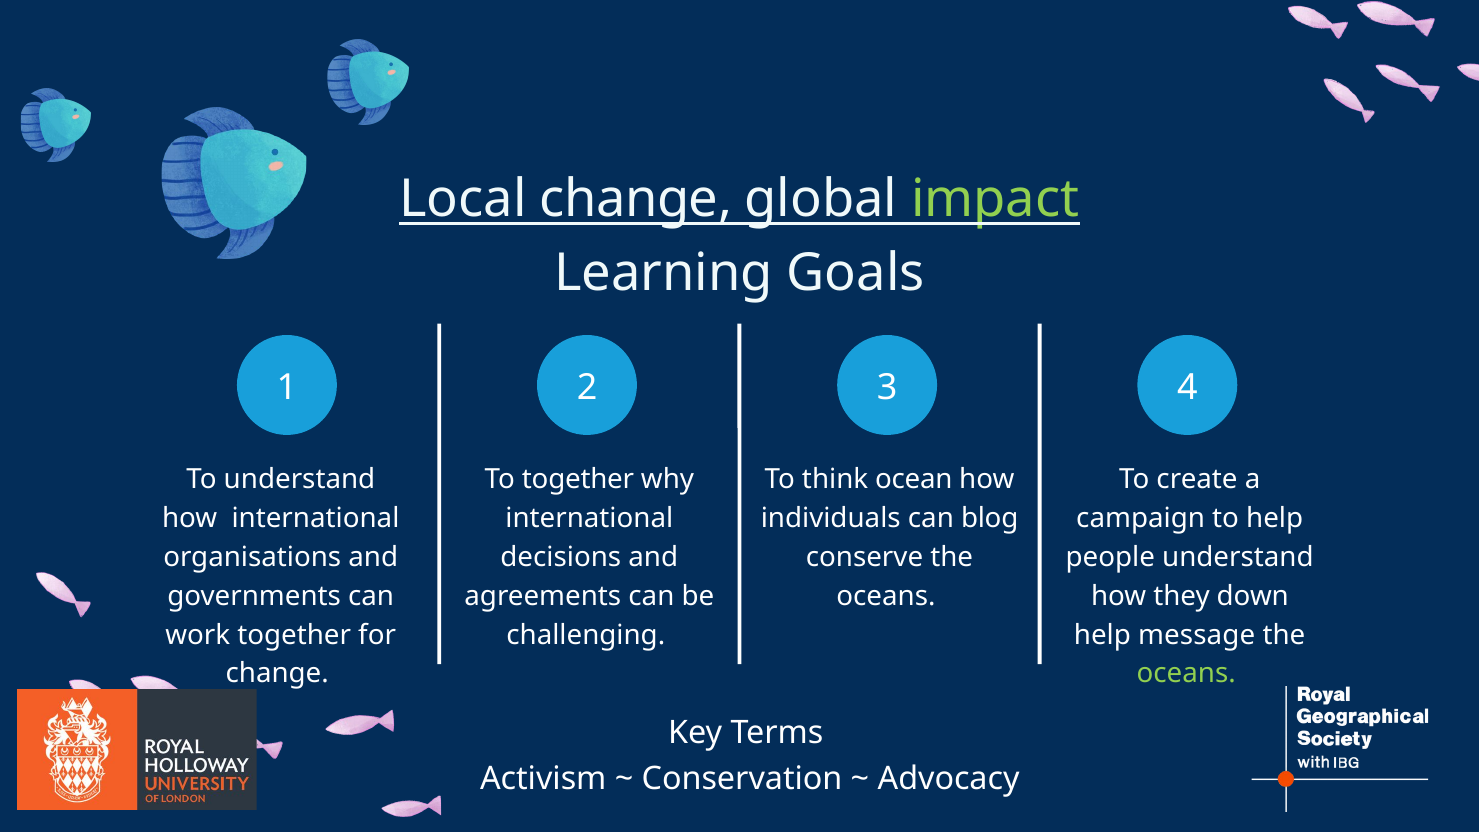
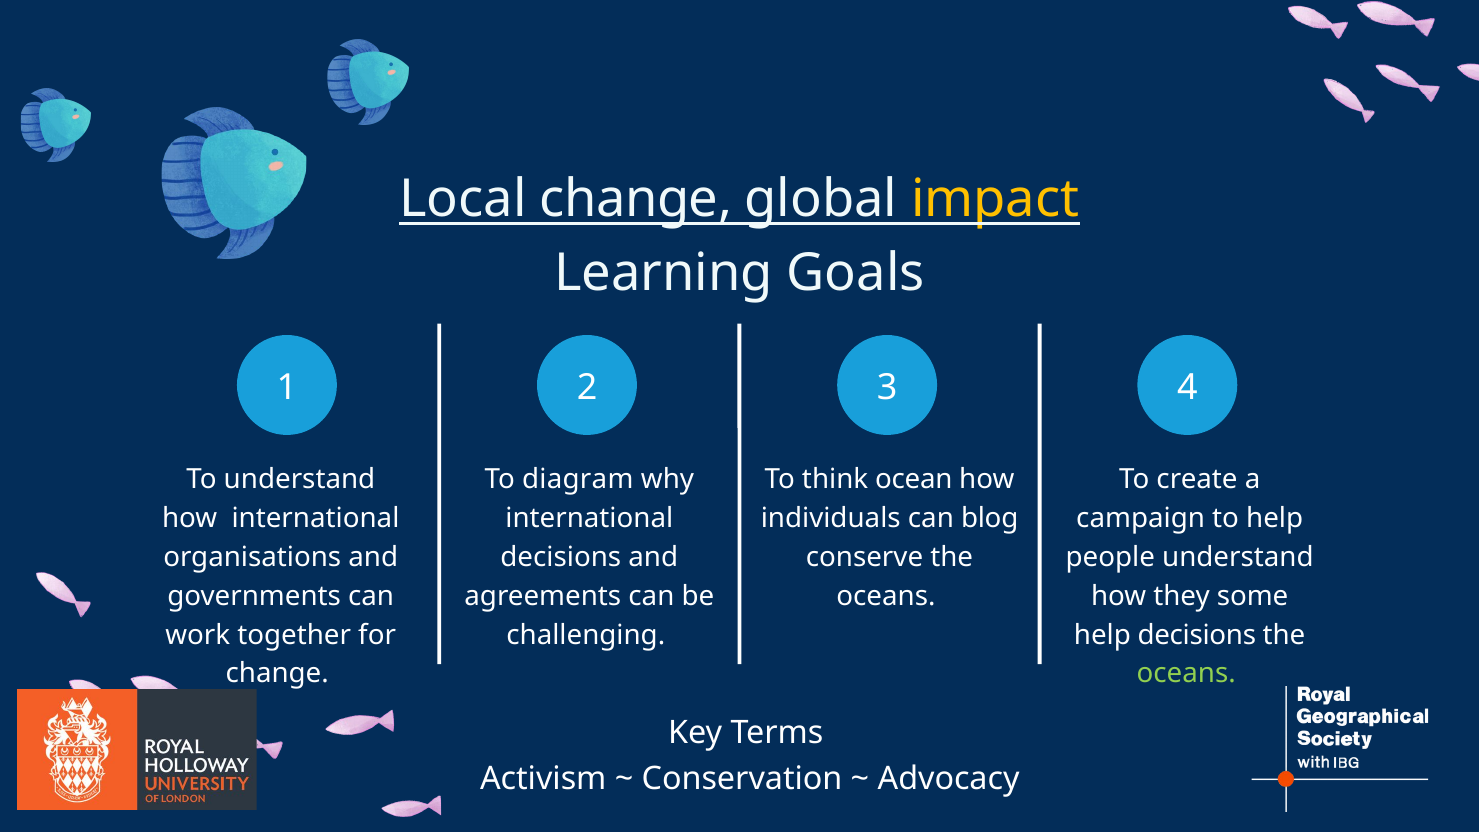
impact colour: light green -> yellow
To together: together -> diagram
down: down -> some
help message: message -> decisions
